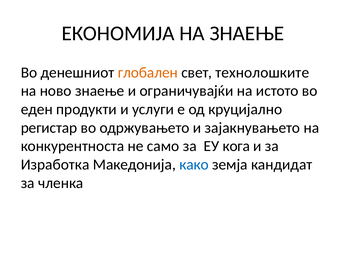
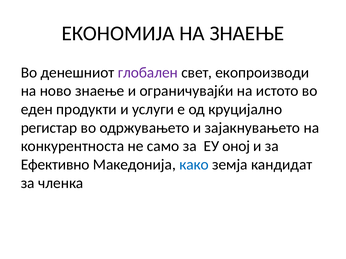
глобален colour: orange -> purple
технолошките: технолошките -> екопроизводи
кога: кога -> оној
Изработка: Изработка -> Ефективно
